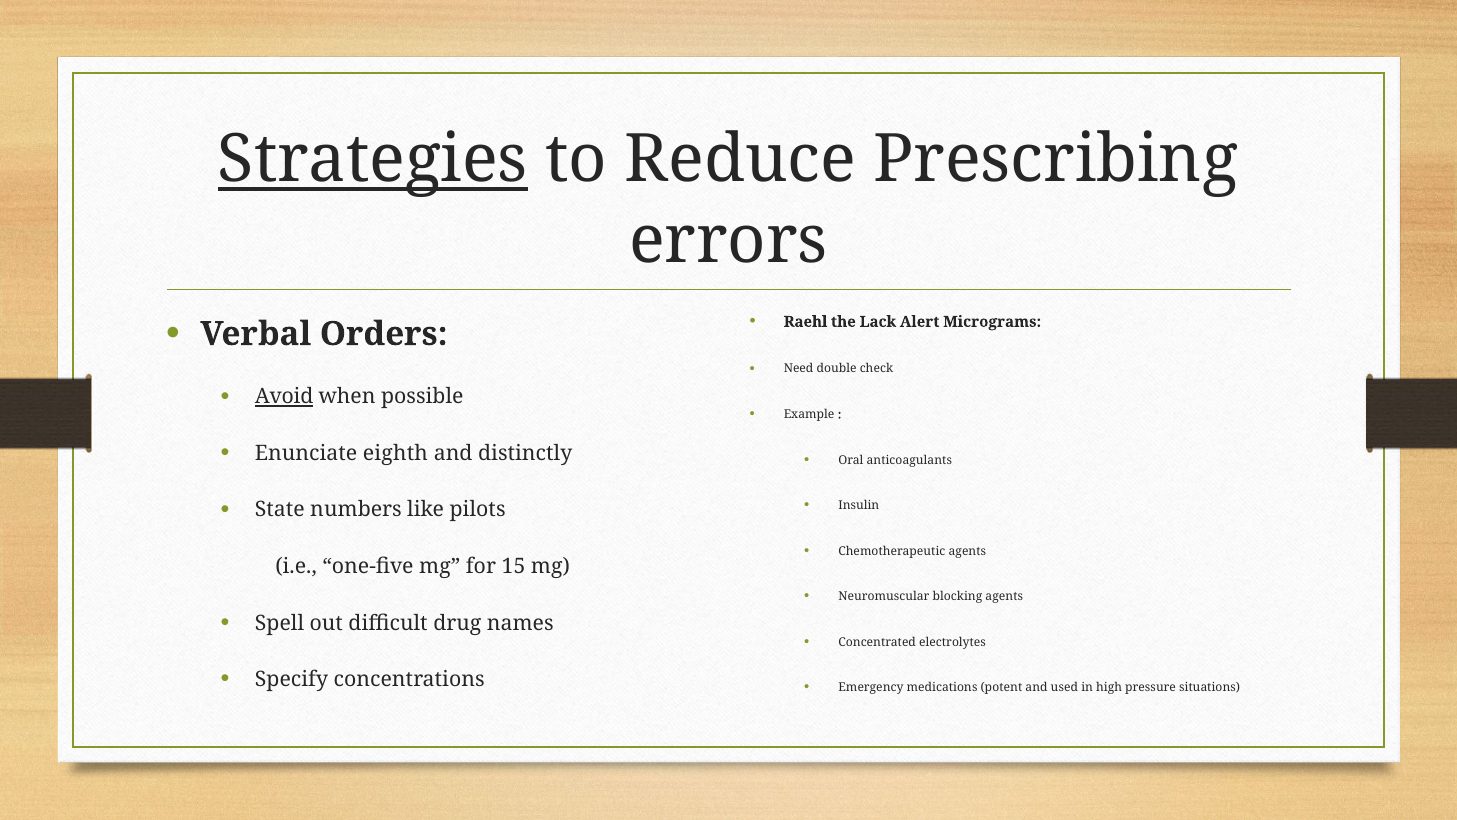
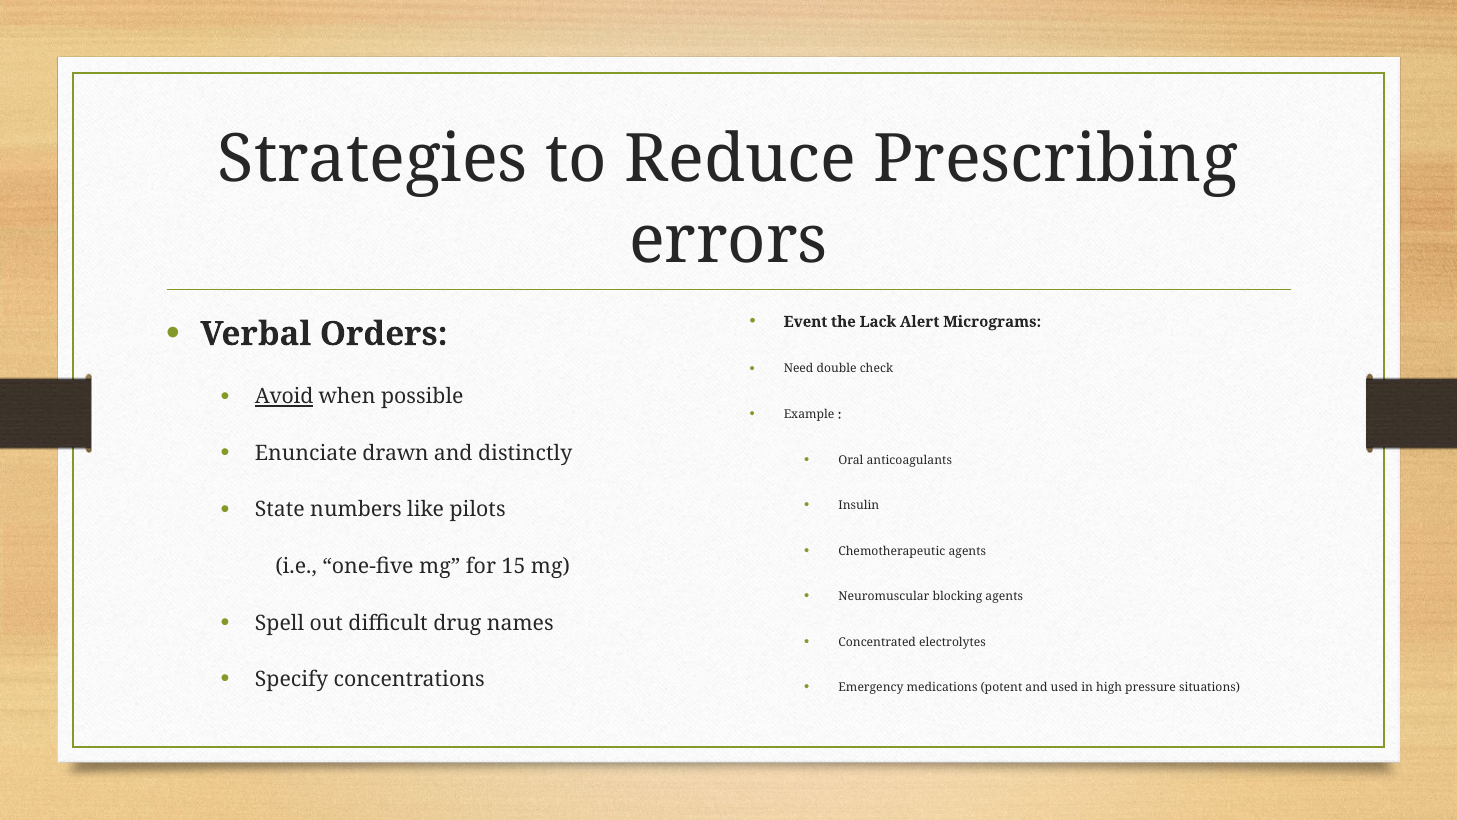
Strategies underline: present -> none
Raehl: Raehl -> Event
eighth: eighth -> drawn
